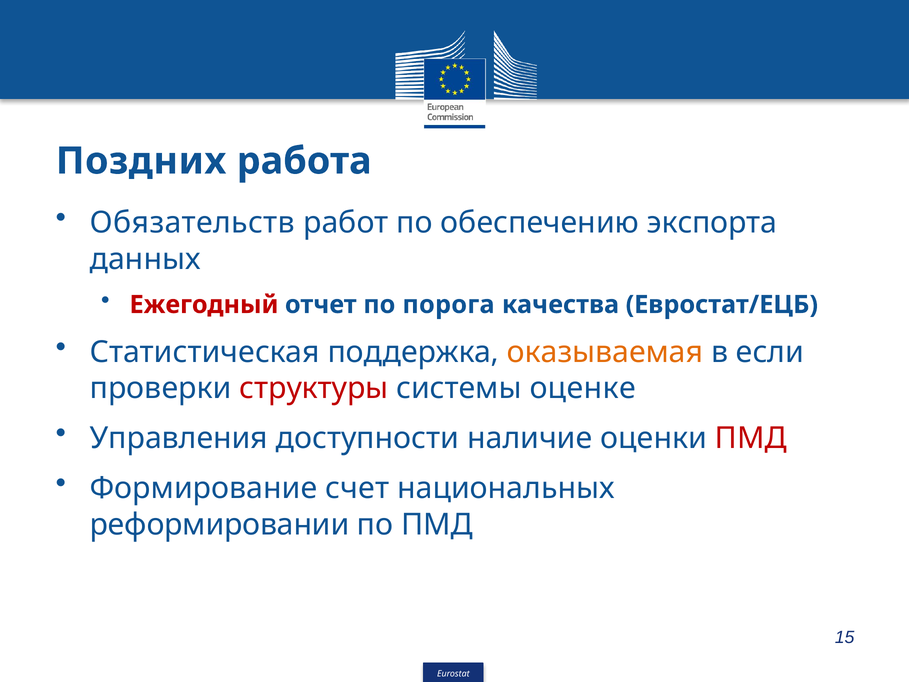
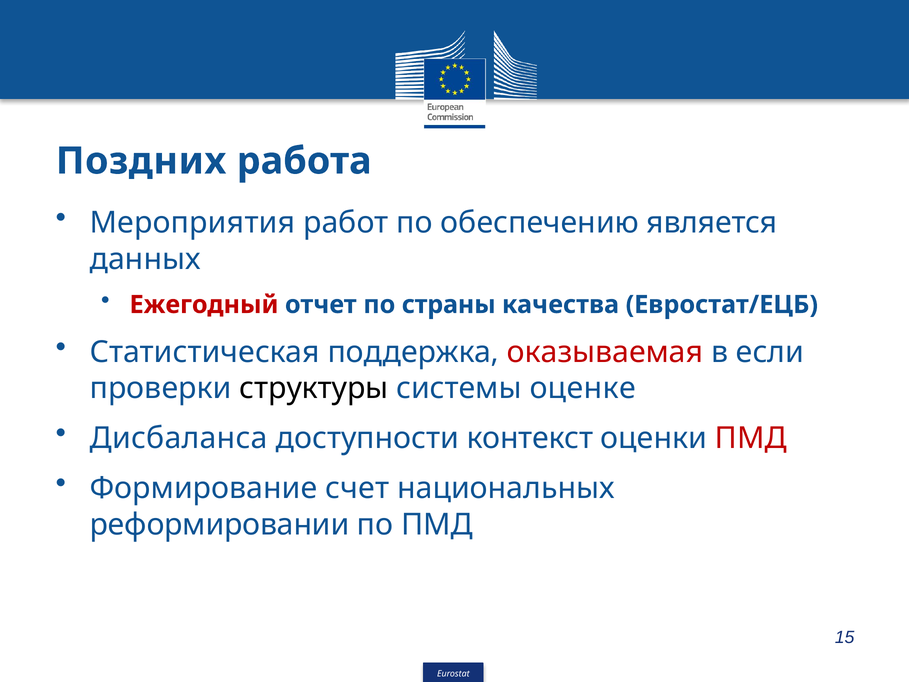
Обязательств: Обязательств -> Мероприятия
экспорта: экспорта -> является
порога: порога -> страны
оказываемая colour: orange -> red
структуры colour: red -> black
Управления: Управления -> Дисбаланса
наличие: наличие -> контекст
